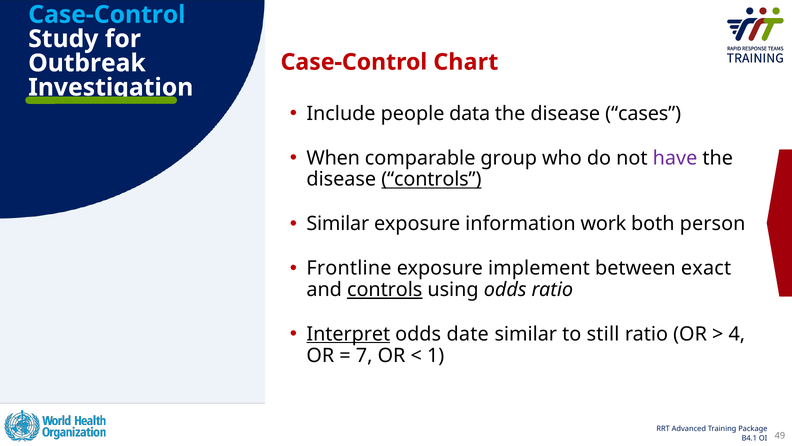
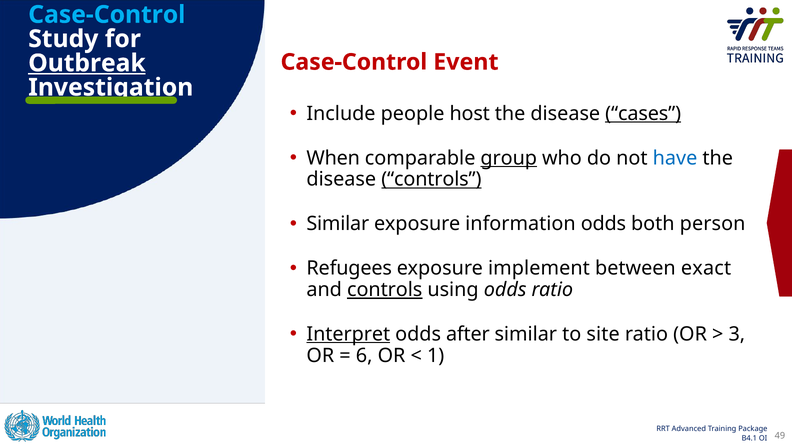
Chart: Chart -> Event
Outbreak underline: none -> present
data: data -> host
cases underline: none -> present
group underline: none -> present
have colour: purple -> blue
information work: work -> odds
Frontline: Frontline -> Refugees
date: date -> after
still: still -> site
4: 4 -> 3
7: 7 -> 6
